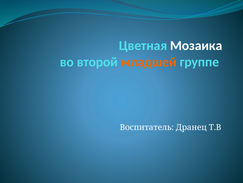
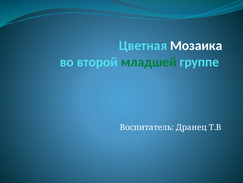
младшей colour: orange -> green
